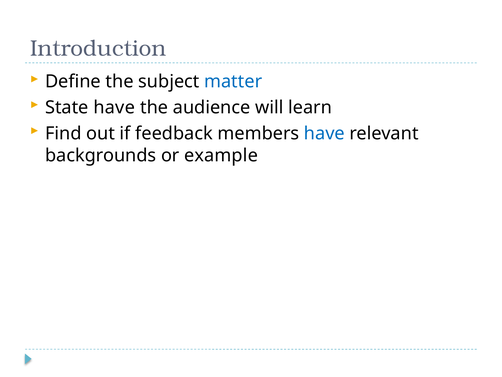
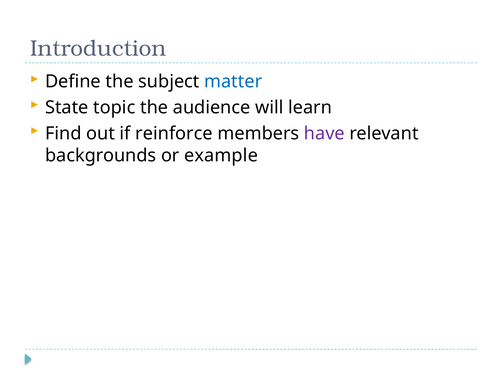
State have: have -> topic
feedback: feedback -> reinforce
have at (324, 133) colour: blue -> purple
